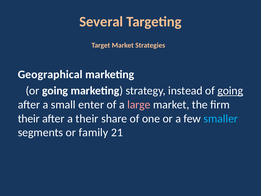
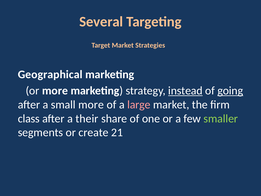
or going: going -> more
instead underline: none -> present
small enter: enter -> more
their at (29, 118): their -> class
smaller colour: light blue -> light green
family: family -> create
